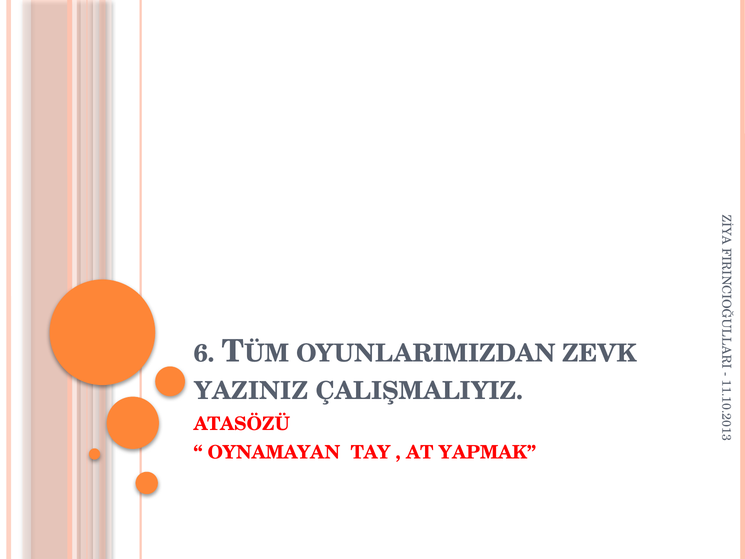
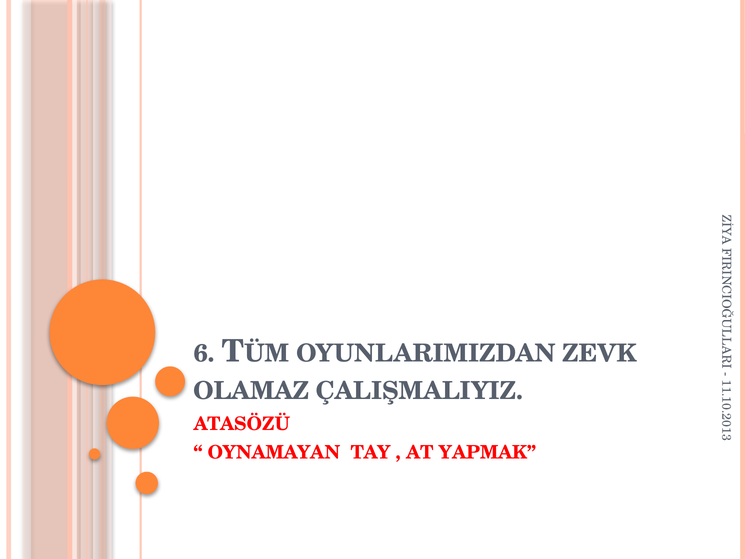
YAZINIZ: YAZINIZ -> OLAMAZ
